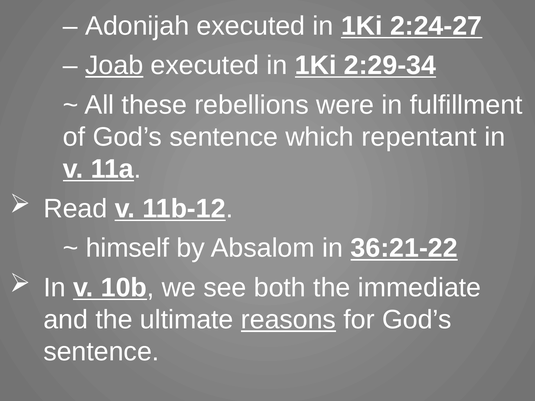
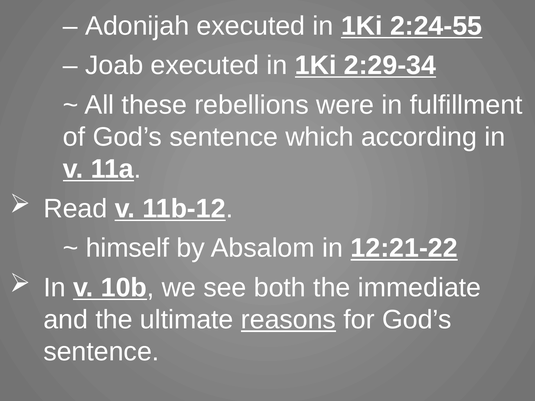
2:24-27: 2:24-27 -> 2:24-55
Joab underline: present -> none
repentant: repentant -> according
36:21-22: 36:21-22 -> 12:21-22
